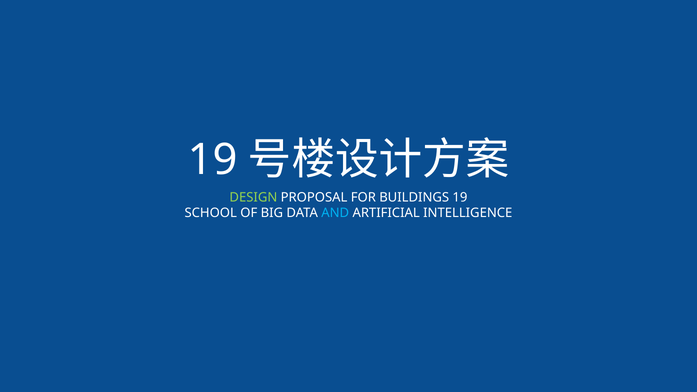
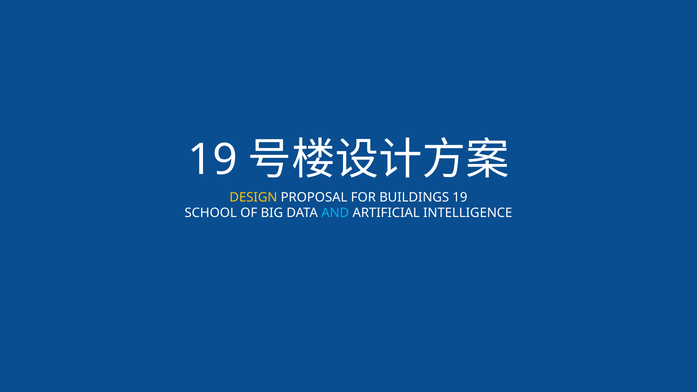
DESIGN colour: light green -> yellow
